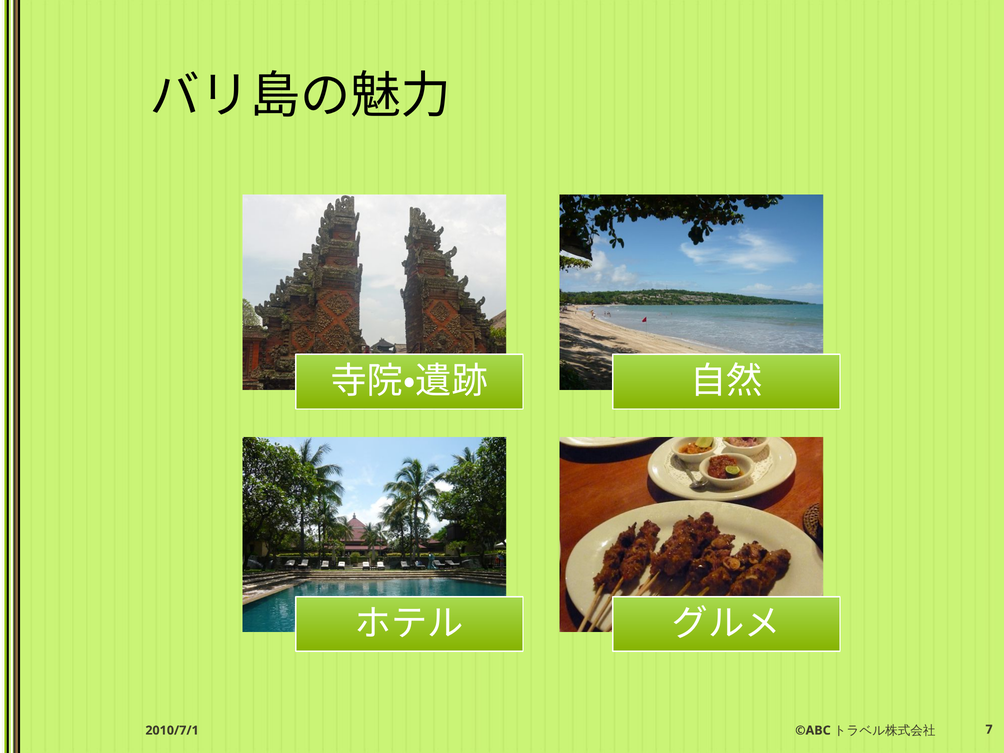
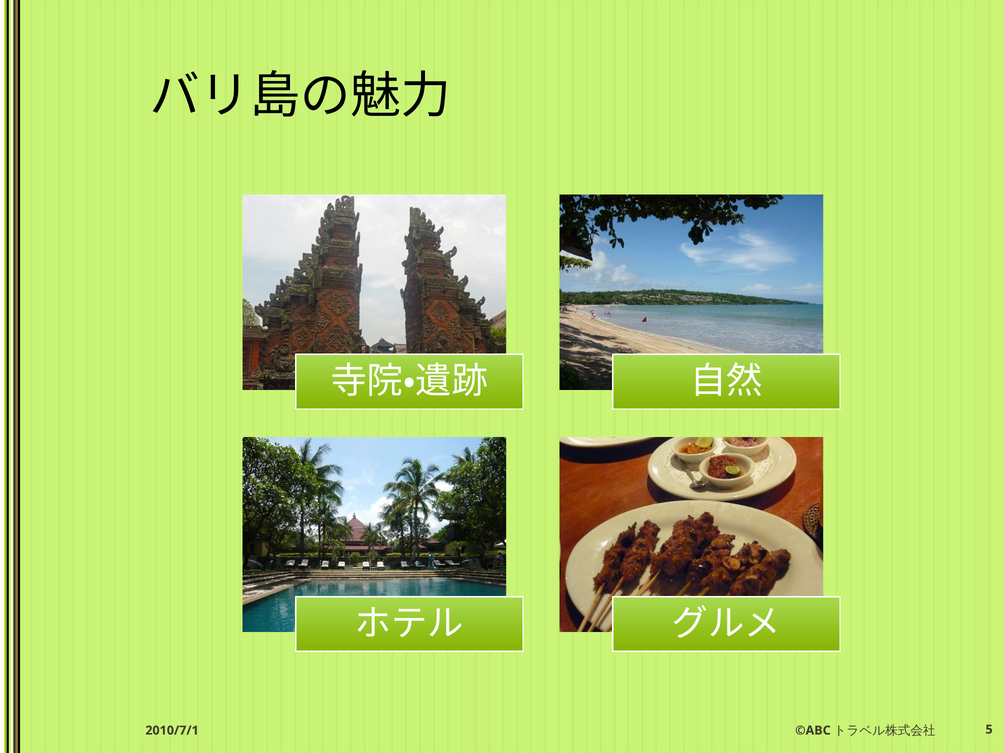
7: 7 -> 5
